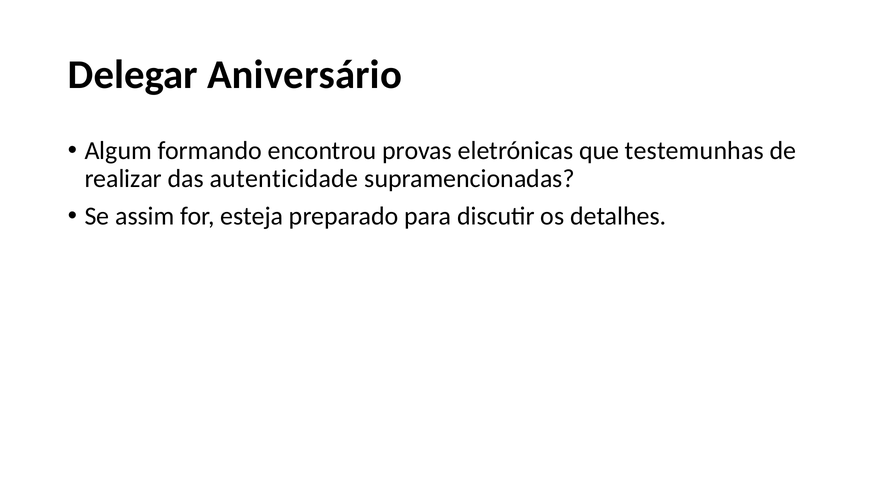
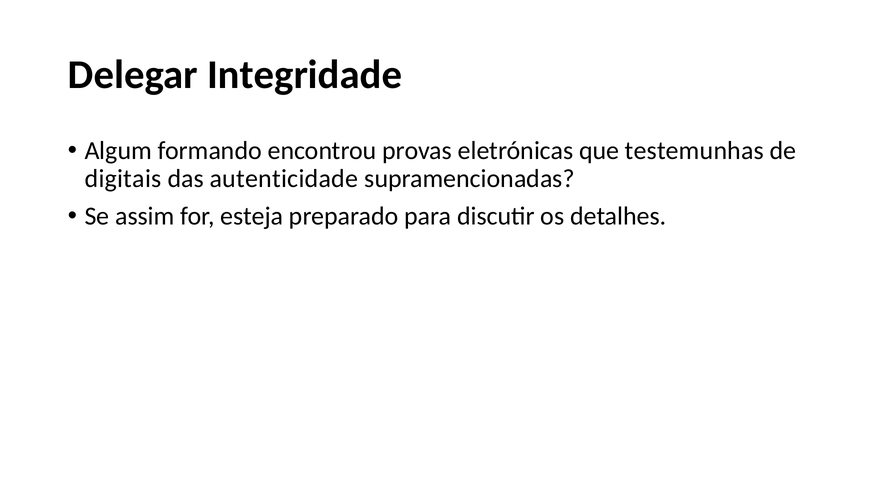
Aniversário: Aniversário -> Integridade
realizar: realizar -> digitais
